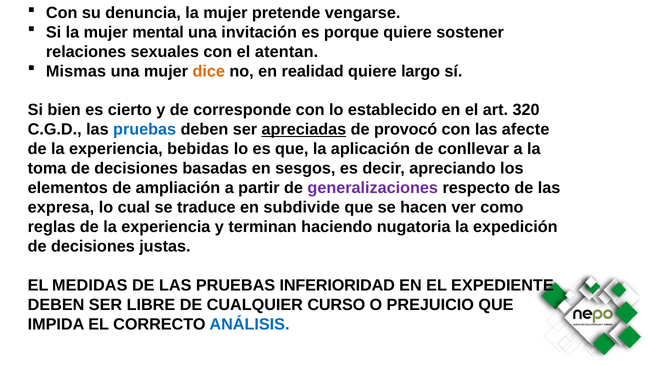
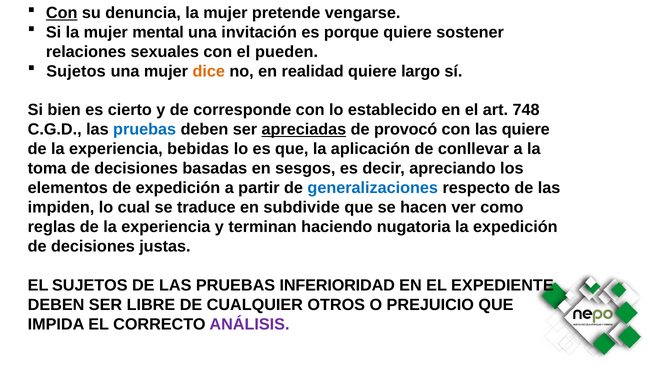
Con at (62, 13) underline: none -> present
atentan: atentan -> pueden
Mismas at (76, 71): Mismas -> Sujetos
320: 320 -> 748
las afecte: afecte -> quiere
de ampliación: ampliación -> expedición
generalizaciones colour: purple -> blue
expresa: expresa -> impiden
EL MEDIDAS: MEDIDAS -> SUJETOS
CURSO: CURSO -> OTROS
ANÁLISIS colour: blue -> purple
